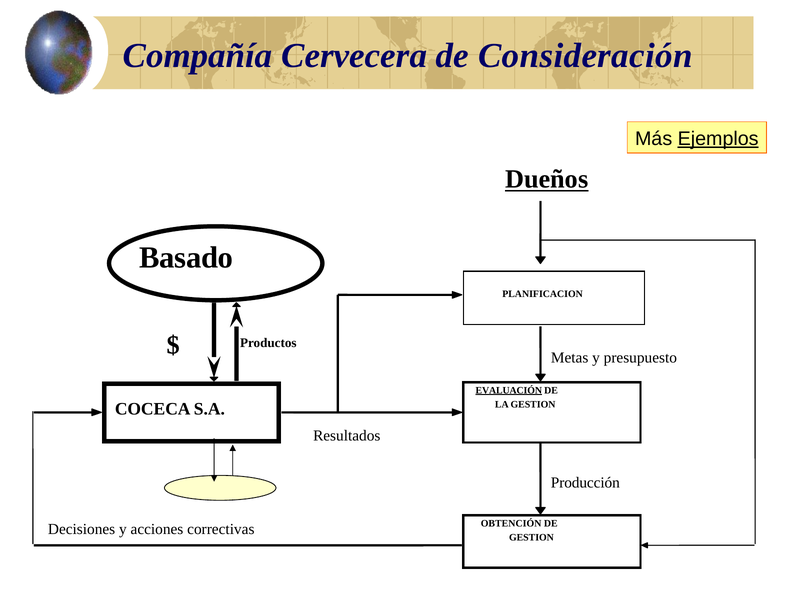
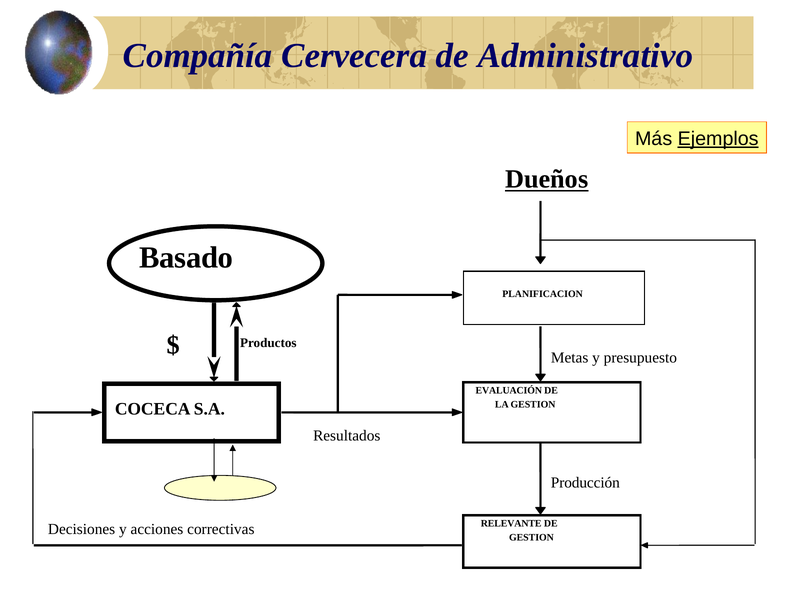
Consideración: Consideración -> Administrativo
EVALUACIÓN underline: present -> none
OBTENCIÓN: OBTENCIÓN -> RELEVANTE
